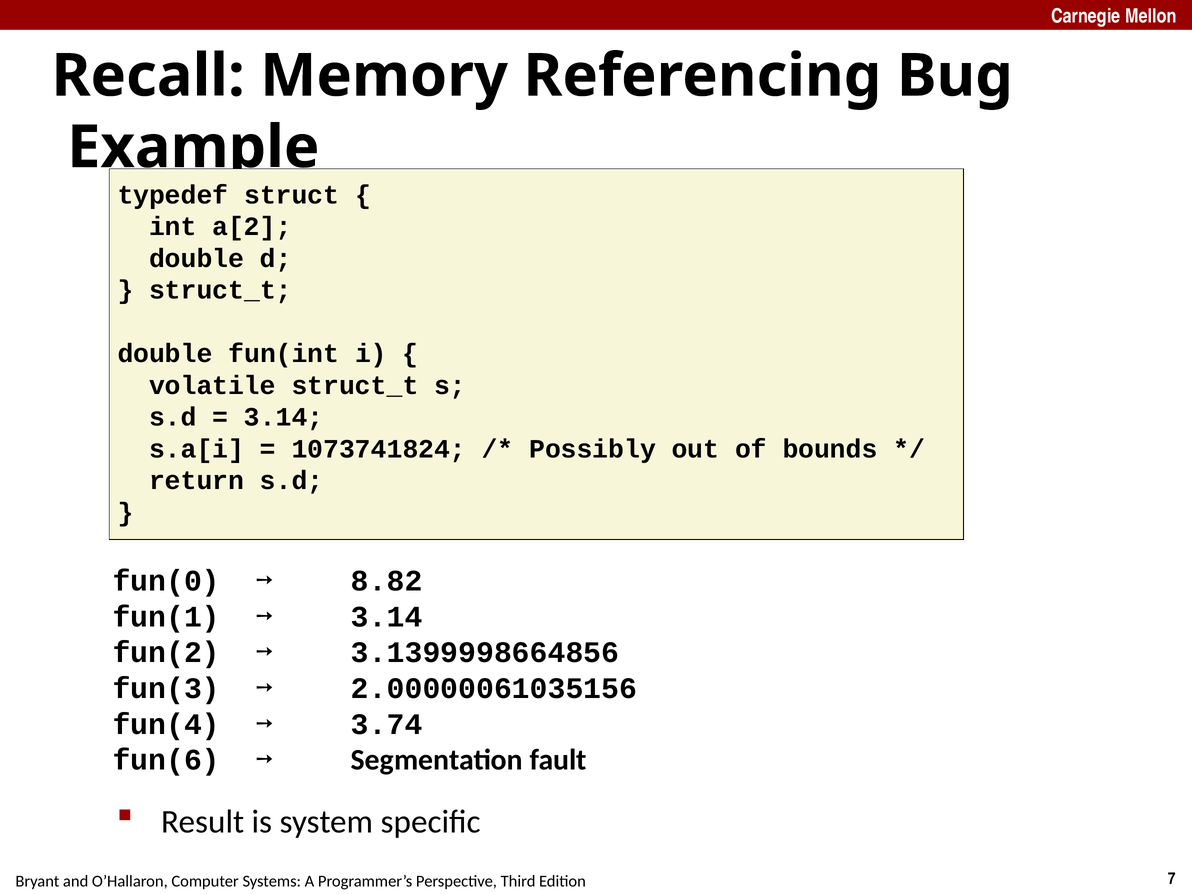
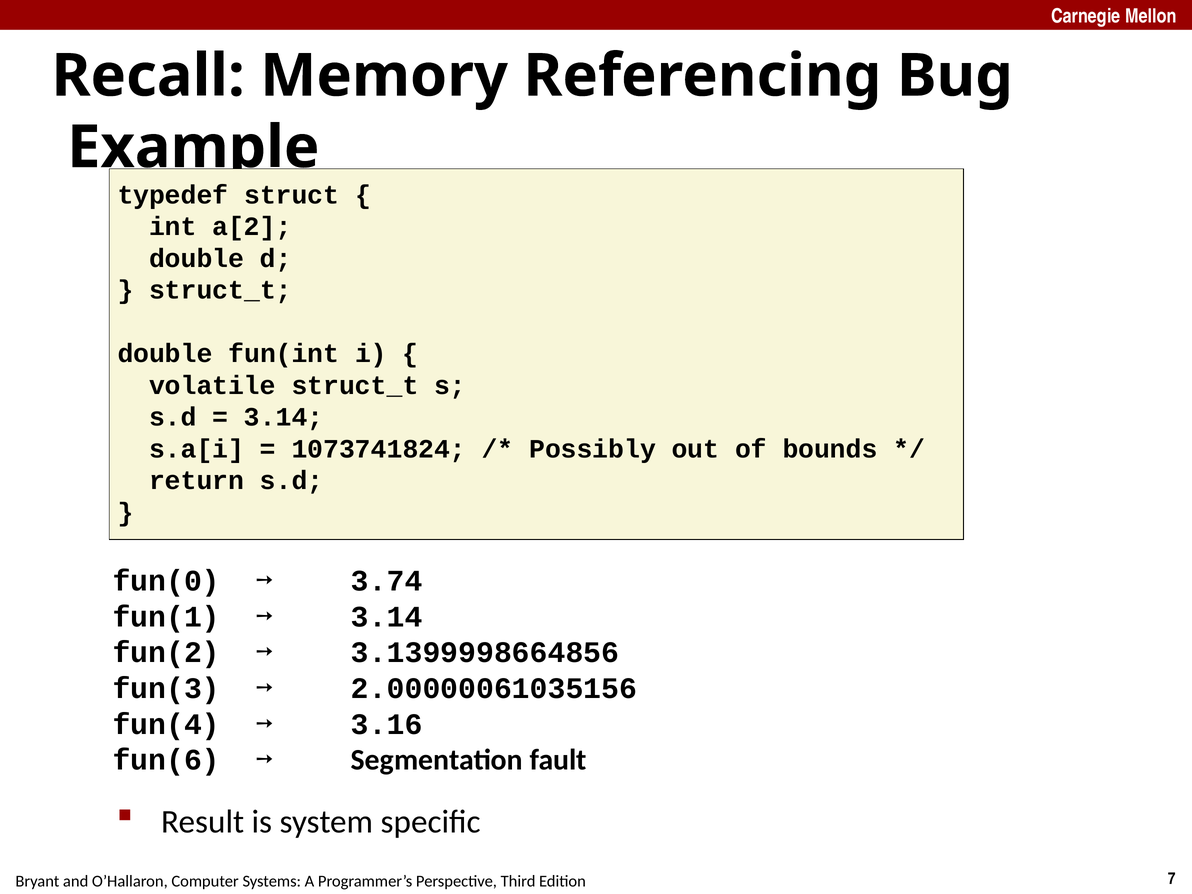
8.82: 8.82 -> 3.74
3.74: 3.74 -> 3.16
